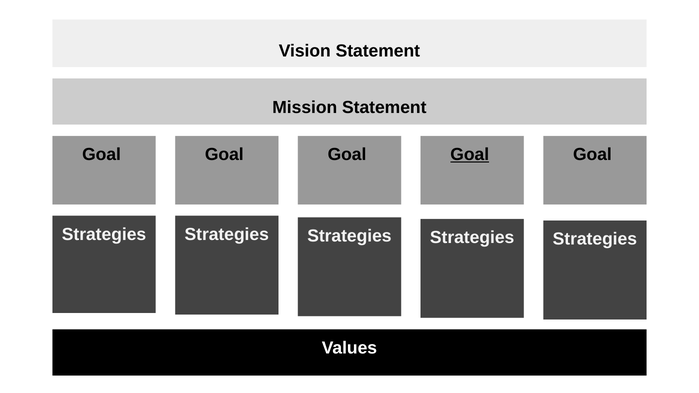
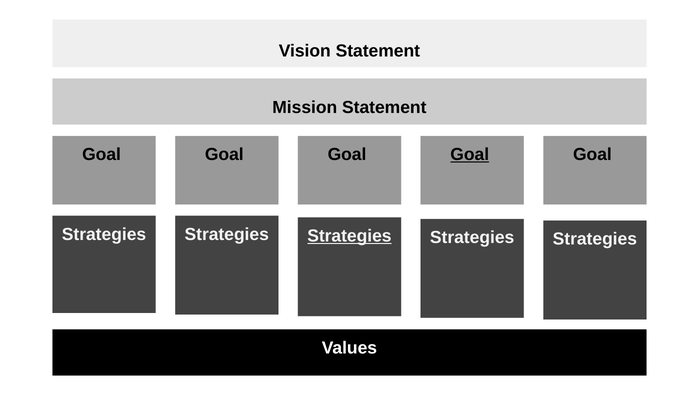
Strategies at (349, 236) underline: none -> present
